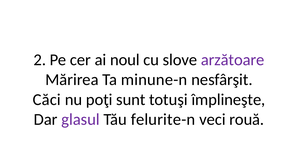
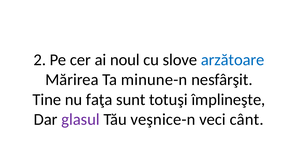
arzătoare colour: purple -> blue
Căci: Căci -> Tine
poţi: poţi -> faţa
felurite-n: felurite-n -> veşnice-n
rouă: rouă -> cânt
